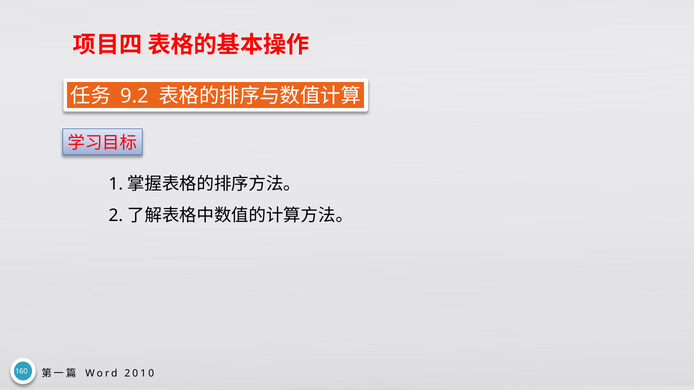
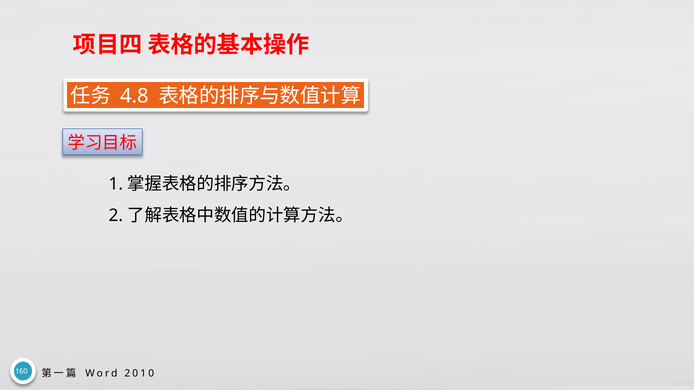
9.2: 9.2 -> 4.8
